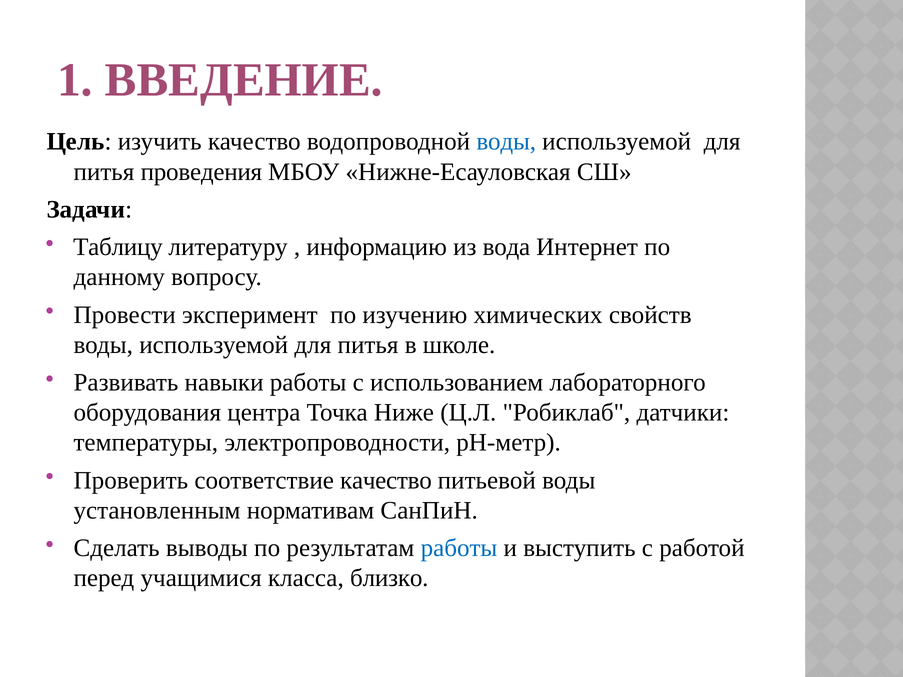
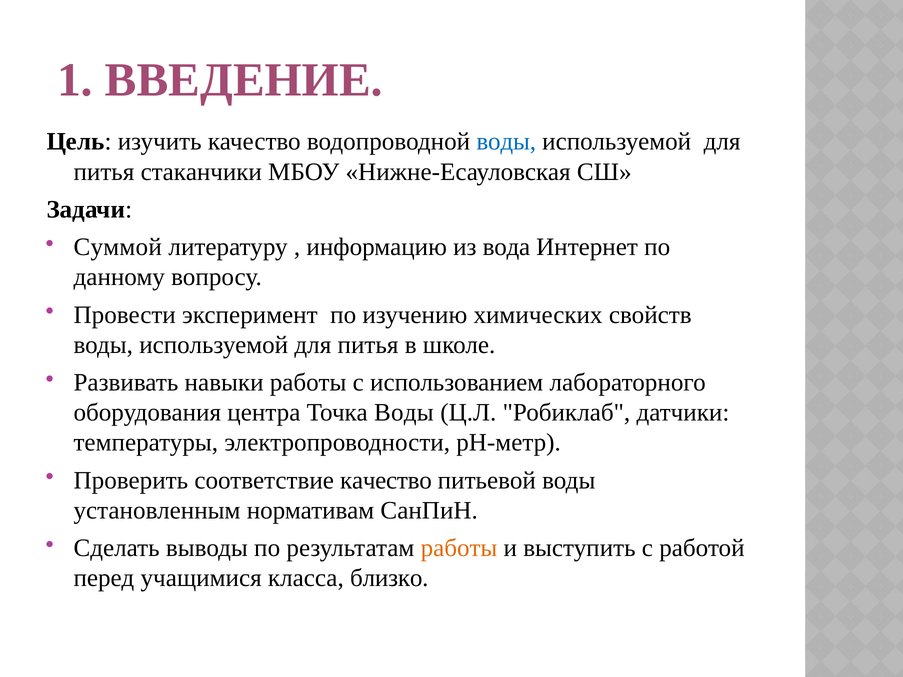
проведения: проведения -> стаканчики
Таблицу: Таблицу -> Суммой
Точка Ниже: Ниже -> Воды
работы at (459, 548) colour: blue -> orange
